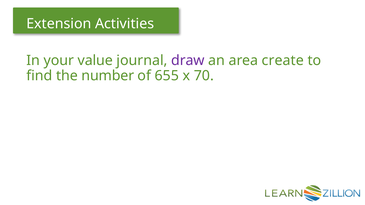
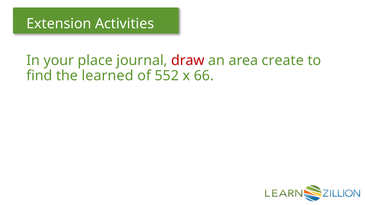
value: value -> place
draw colour: purple -> red
number: number -> learned
655: 655 -> 552
70: 70 -> 66
